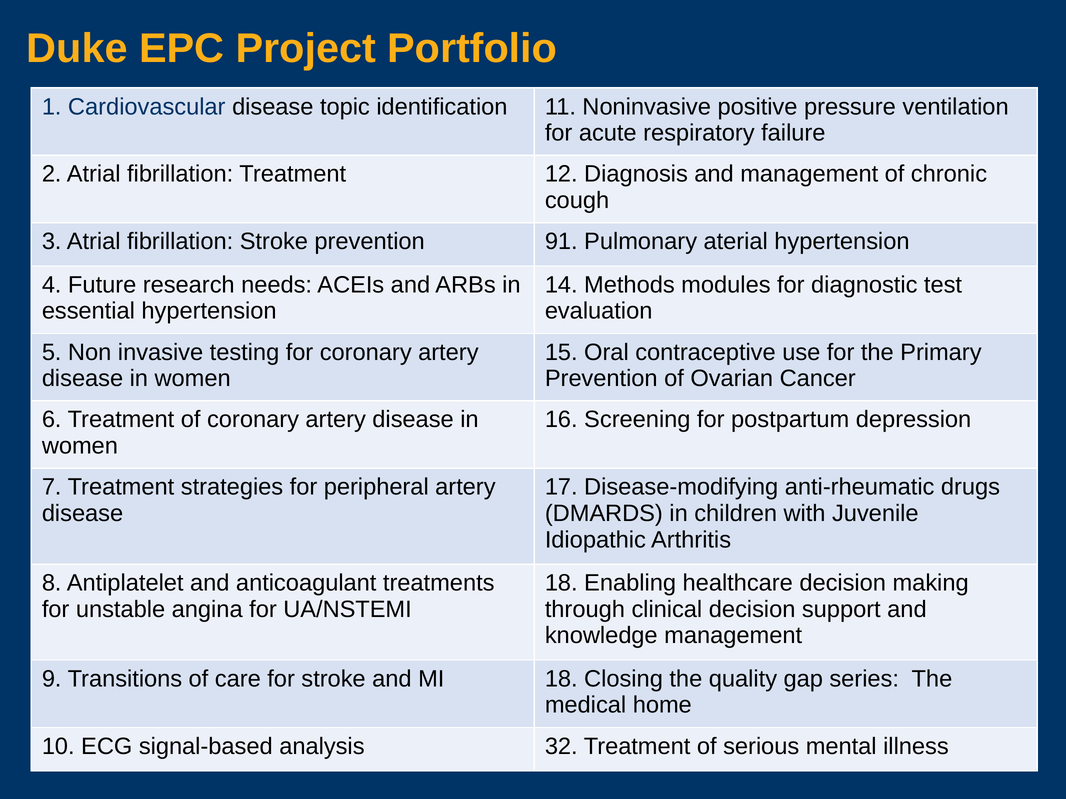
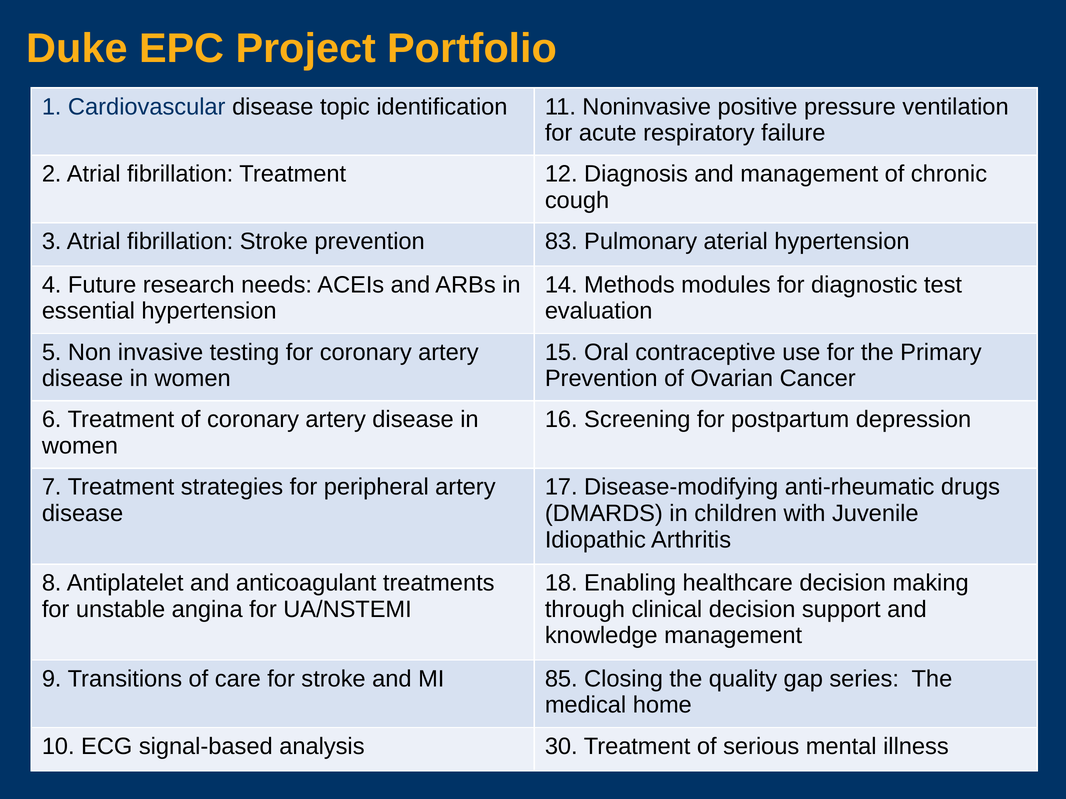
91: 91 -> 83
MI 18: 18 -> 85
32: 32 -> 30
